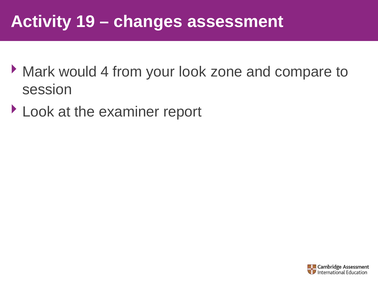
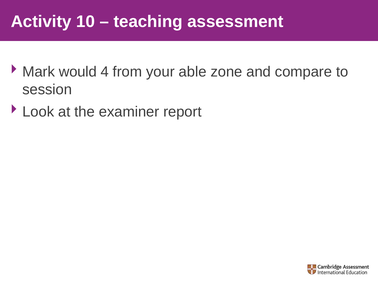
19: 19 -> 10
changes: changes -> teaching
look: look -> able
